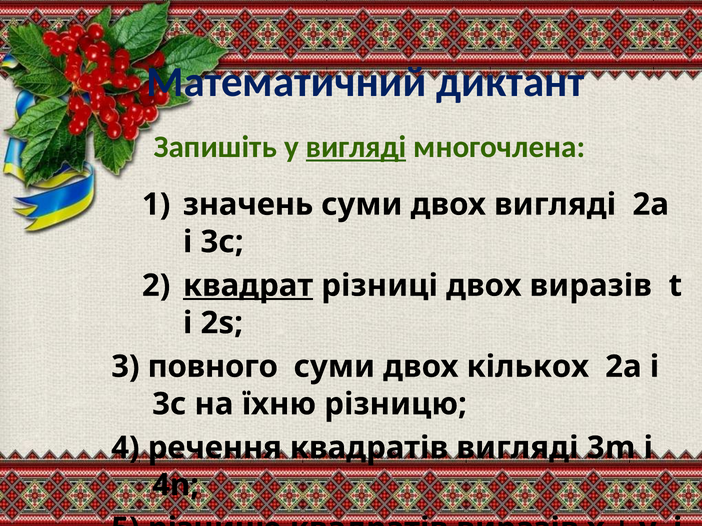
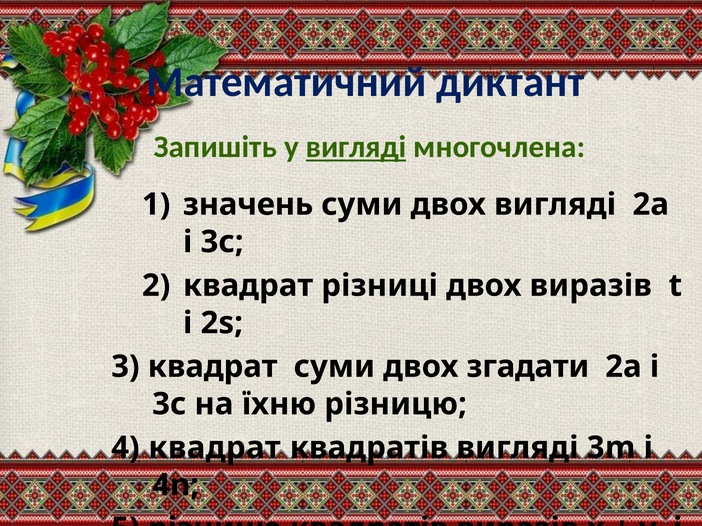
квадрат at (248, 286) underline: present -> none
3 повного: повного -> квадрат
кількох: кількох -> згадати
4 речення: речення -> квадрат
